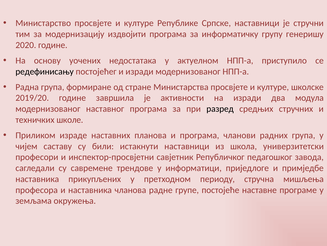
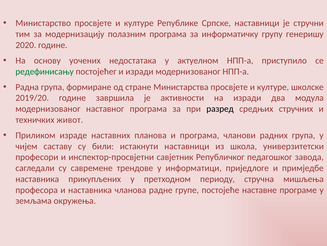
издвојити: издвојити -> полазним
редефинисању colour: black -> green
школе: школе -> живот
